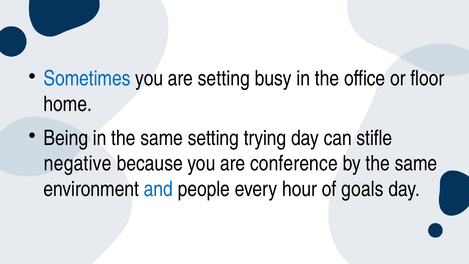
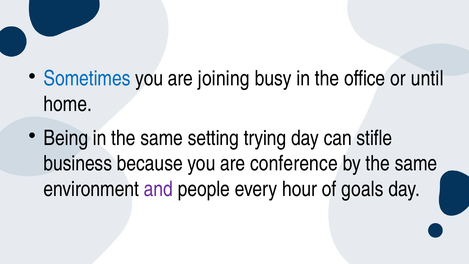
are setting: setting -> joining
floor: floor -> until
negative: negative -> business
and colour: blue -> purple
